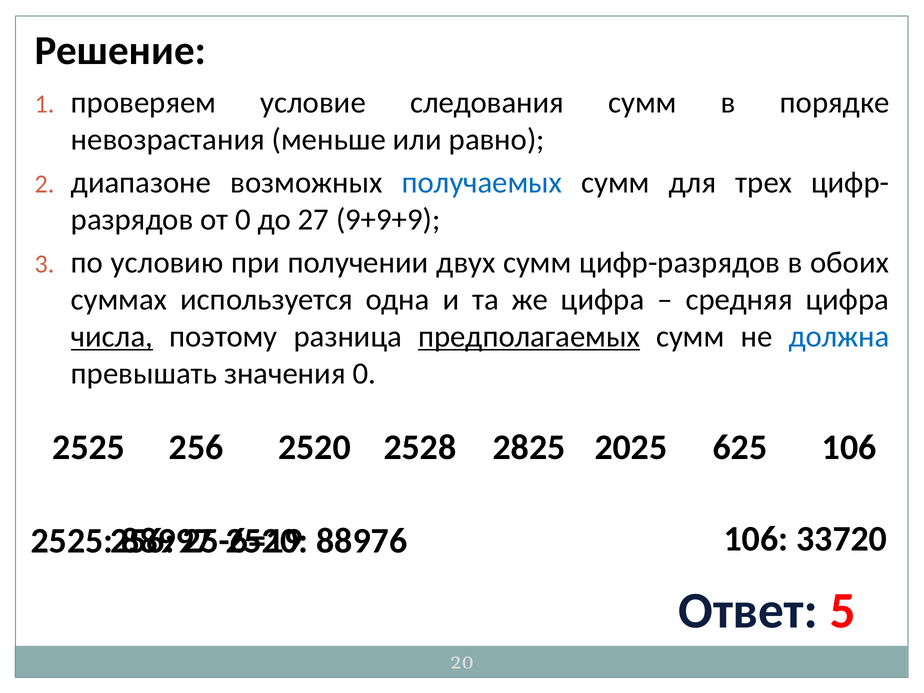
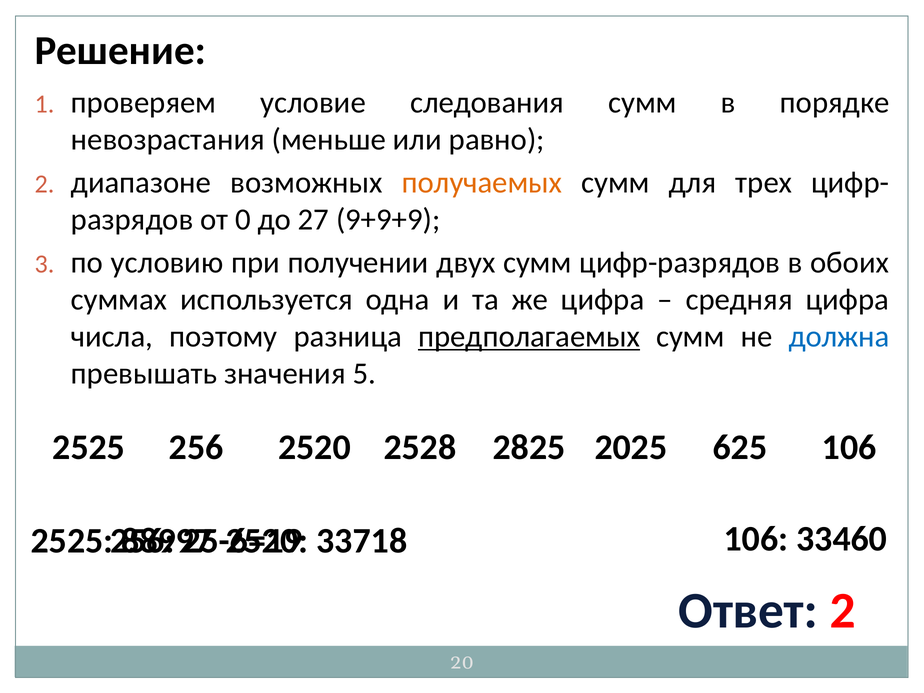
получаемых colour: blue -> orange
числа underline: present -> none
значения 0: 0 -> 5
88976: 88976 -> 33718
33720: 33720 -> 33460
Ответ 5: 5 -> 2
